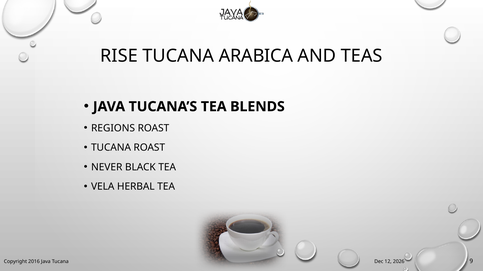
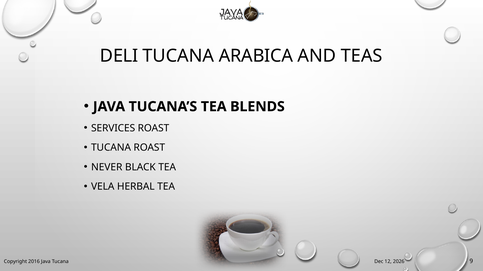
RISE: RISE -> DELI
REGIONS: REGIONS -> SERVICES
